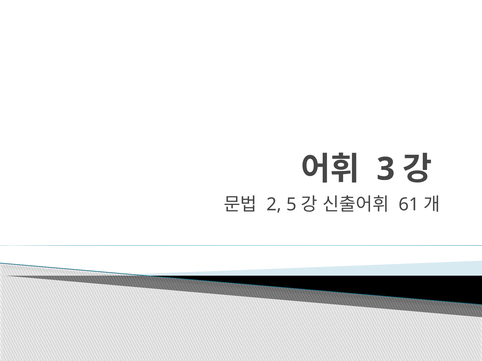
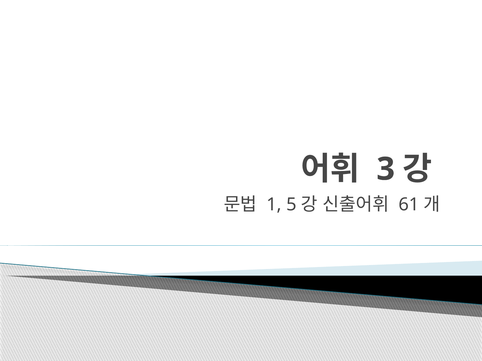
2: 2 -> 1
